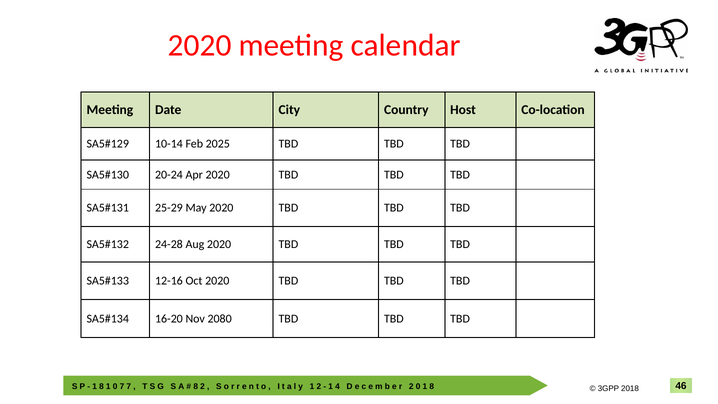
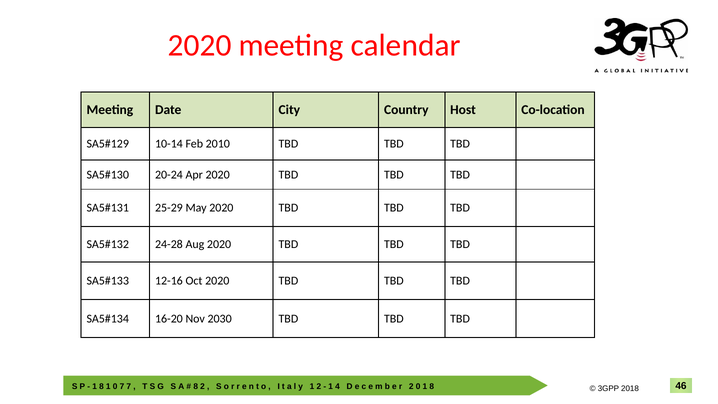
2025: 2025 -> 2010
2080: 2080 -> 2030
